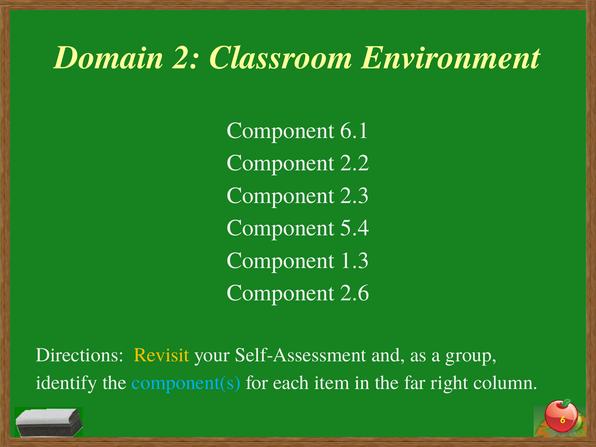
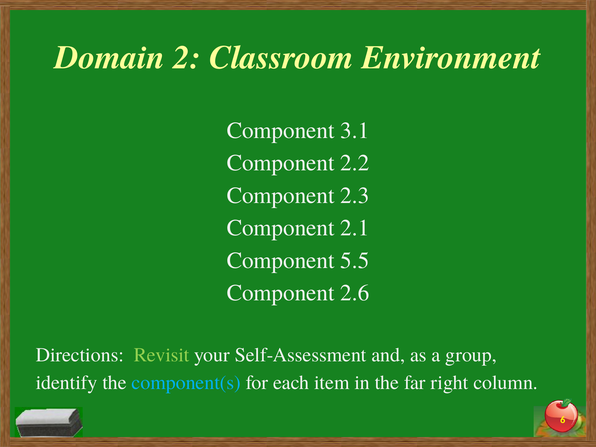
6.1: 6.1 -> 3.1
5.4: 5.4 -> 2.1
1.3: 1.3 -> 5.5
Revisit colour: yellow -> light green
